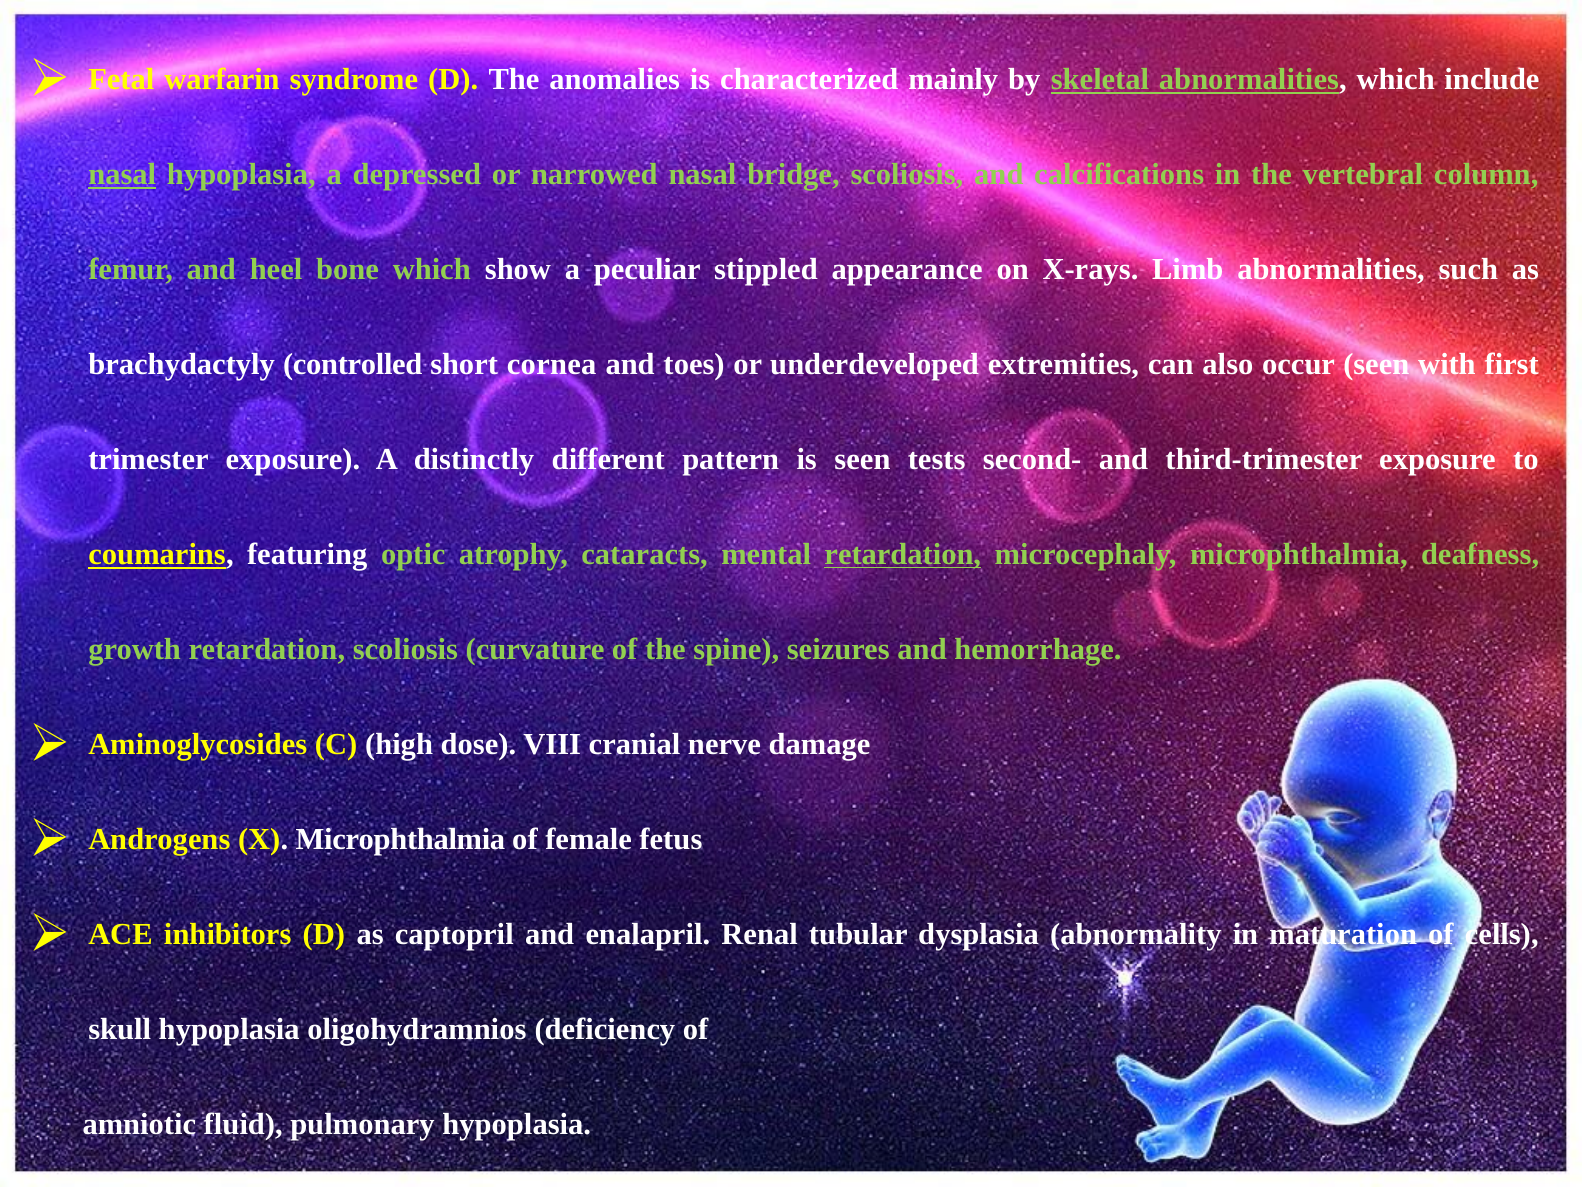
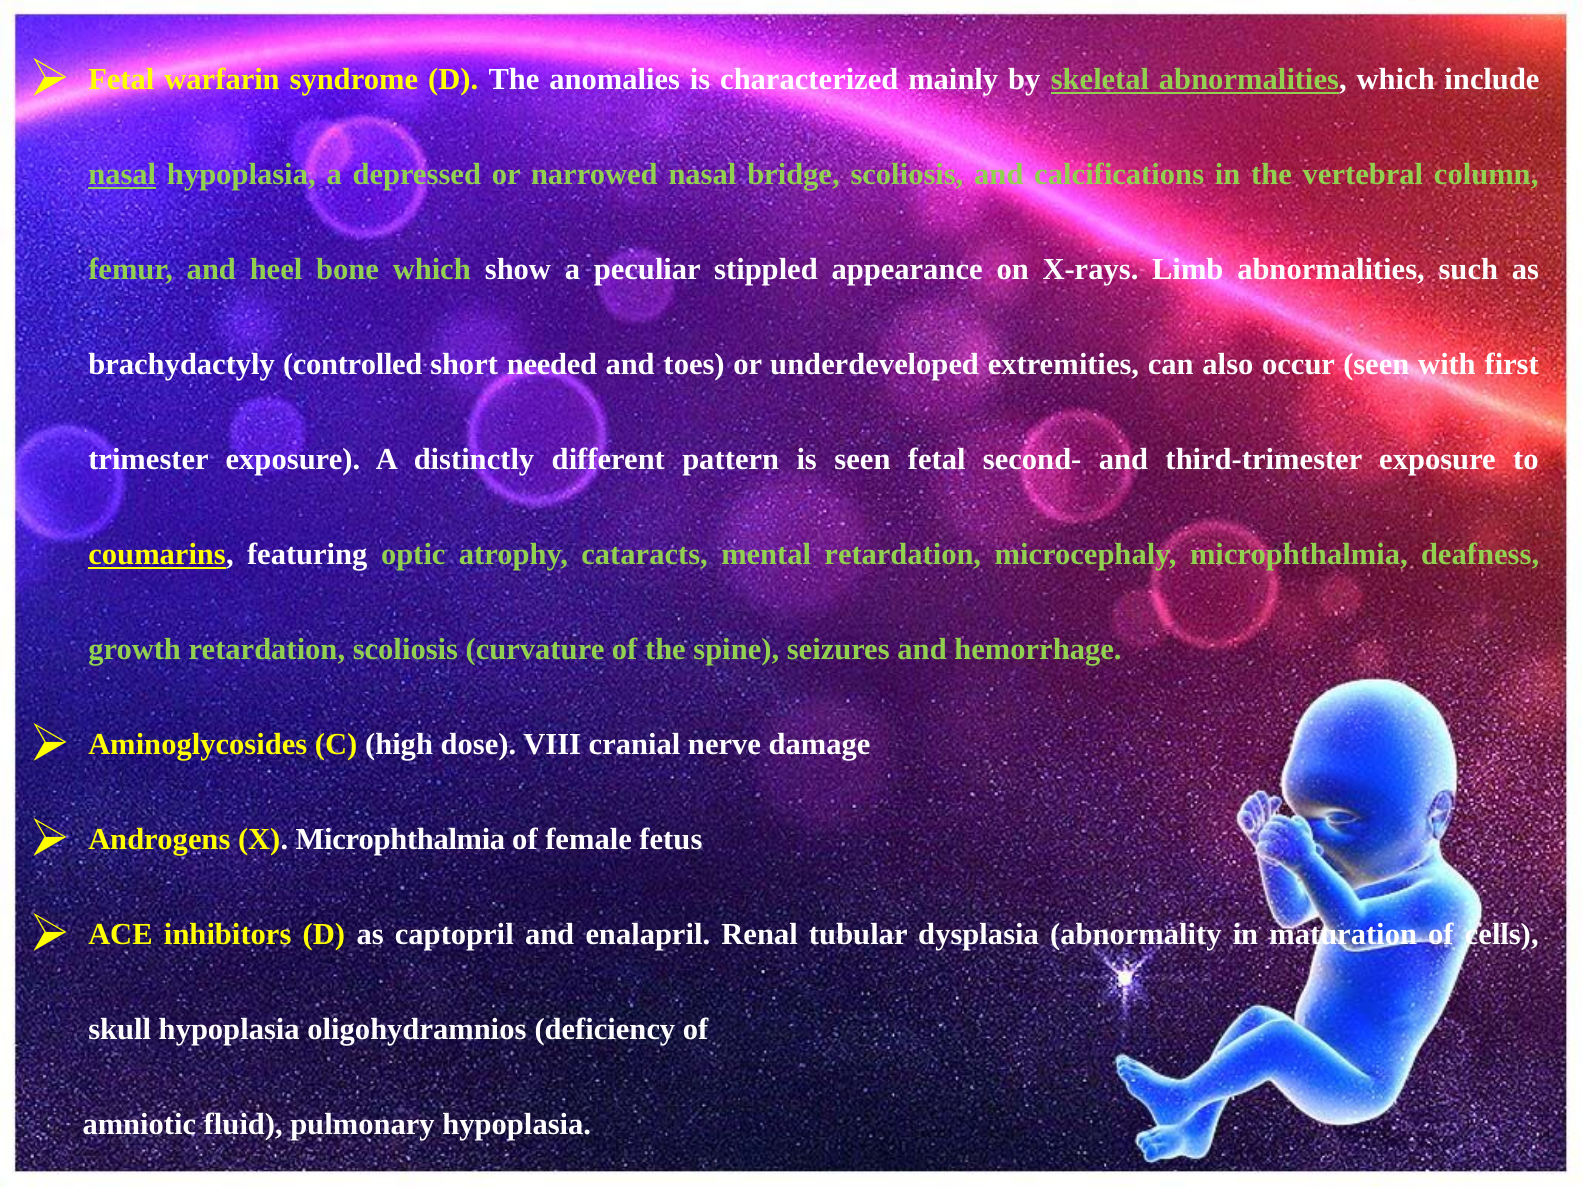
short cornea: cornea -> needed
seen tests: tests -> fetal
retardation at (903, 554) underline: present -> none
